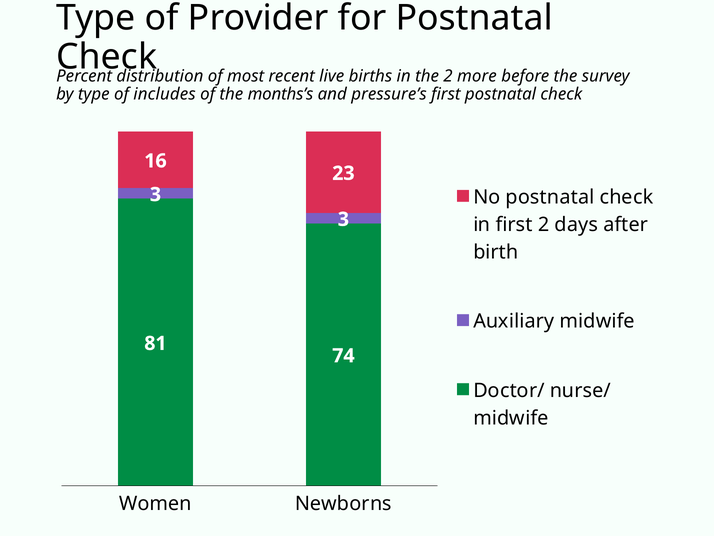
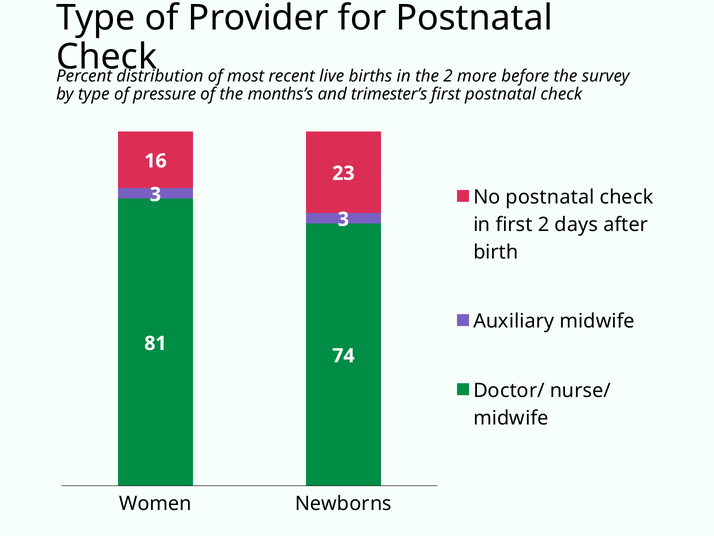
includes: includes -> pressure
pressure’s: pressure’s -> trimester’s
